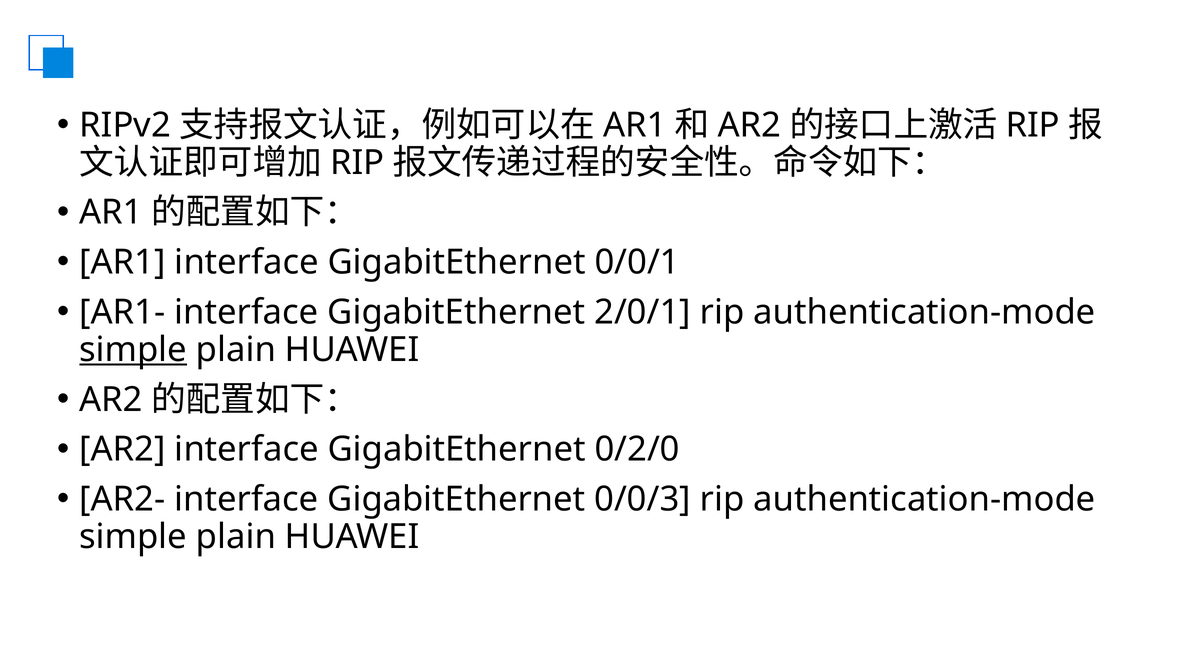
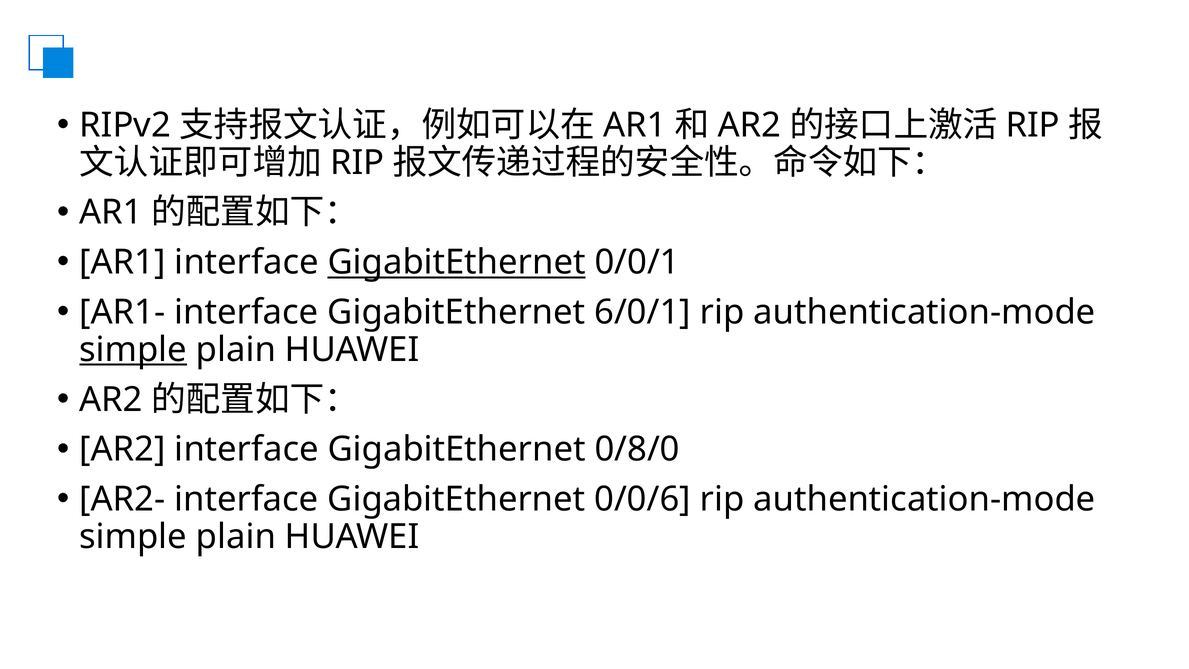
GigabitEthernet at (457, 262) underline: none -> present
2/0/1: 2/0/1 -> 6/0/1
0/2/0: 0/2/0 -> 0/8/0
0/0/3: 0/0/3 -> 0/0/6
